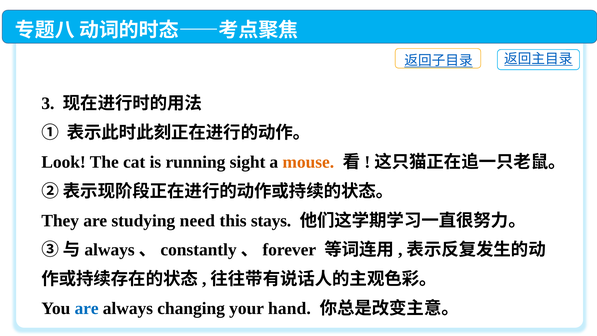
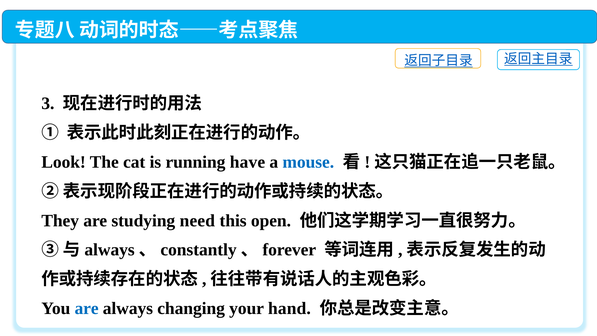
sight: sight -> have
mouse colour: orange -> blue
stays: stays -> open
